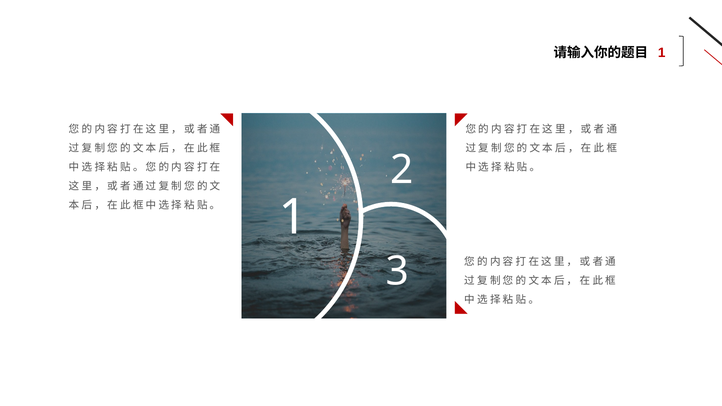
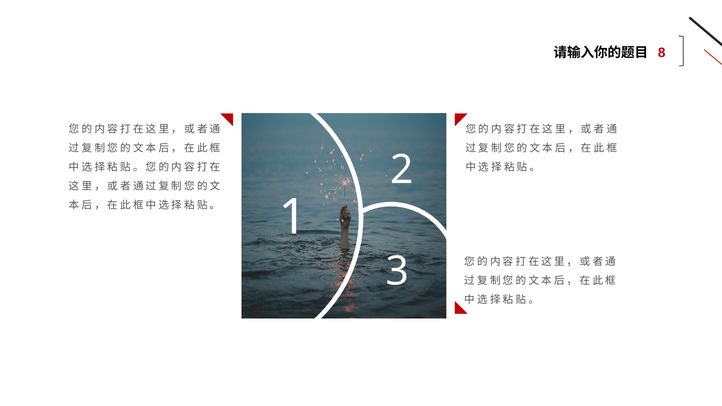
1 at (662, 53): 1 -> 8
